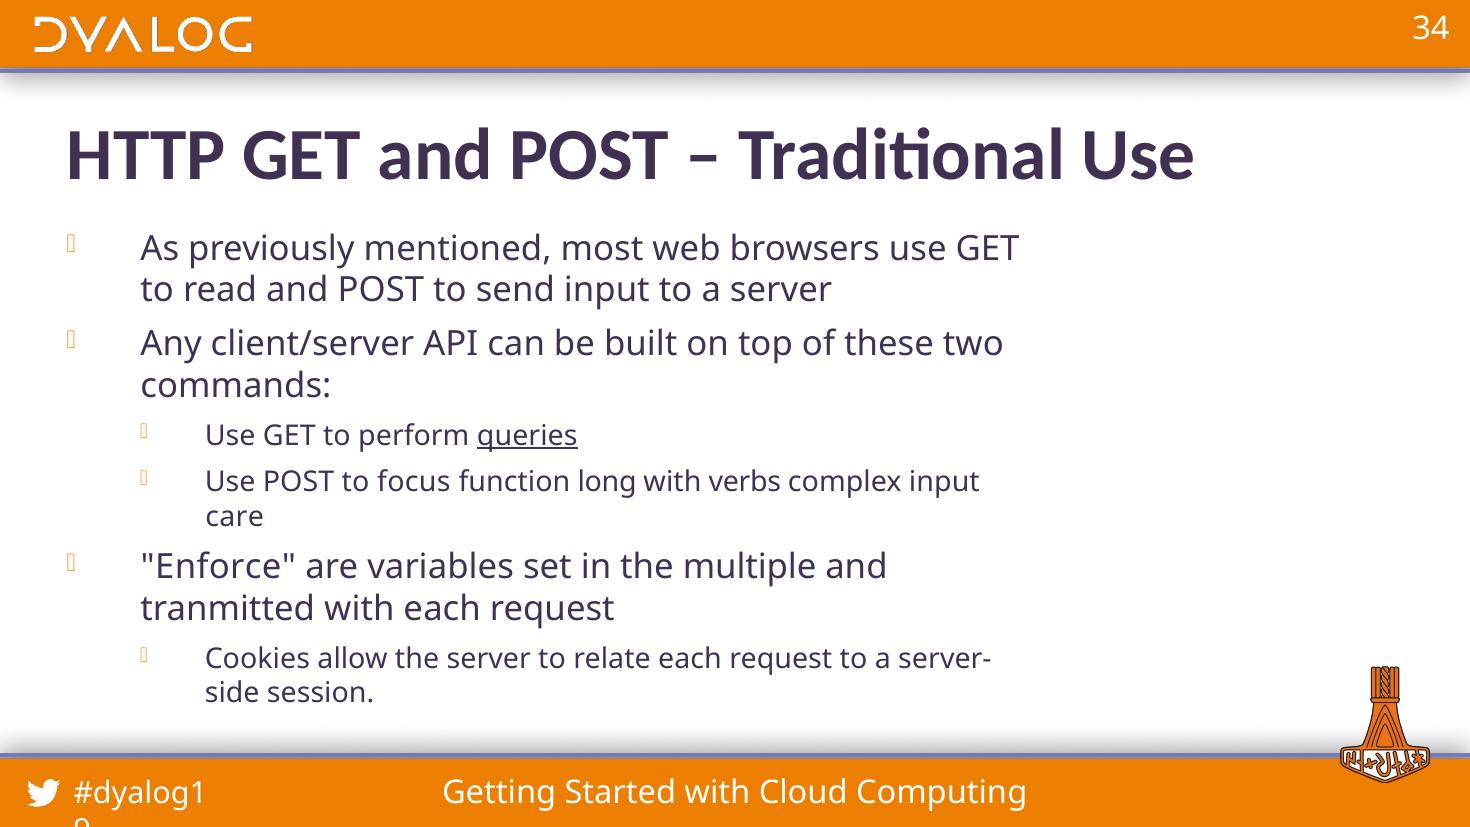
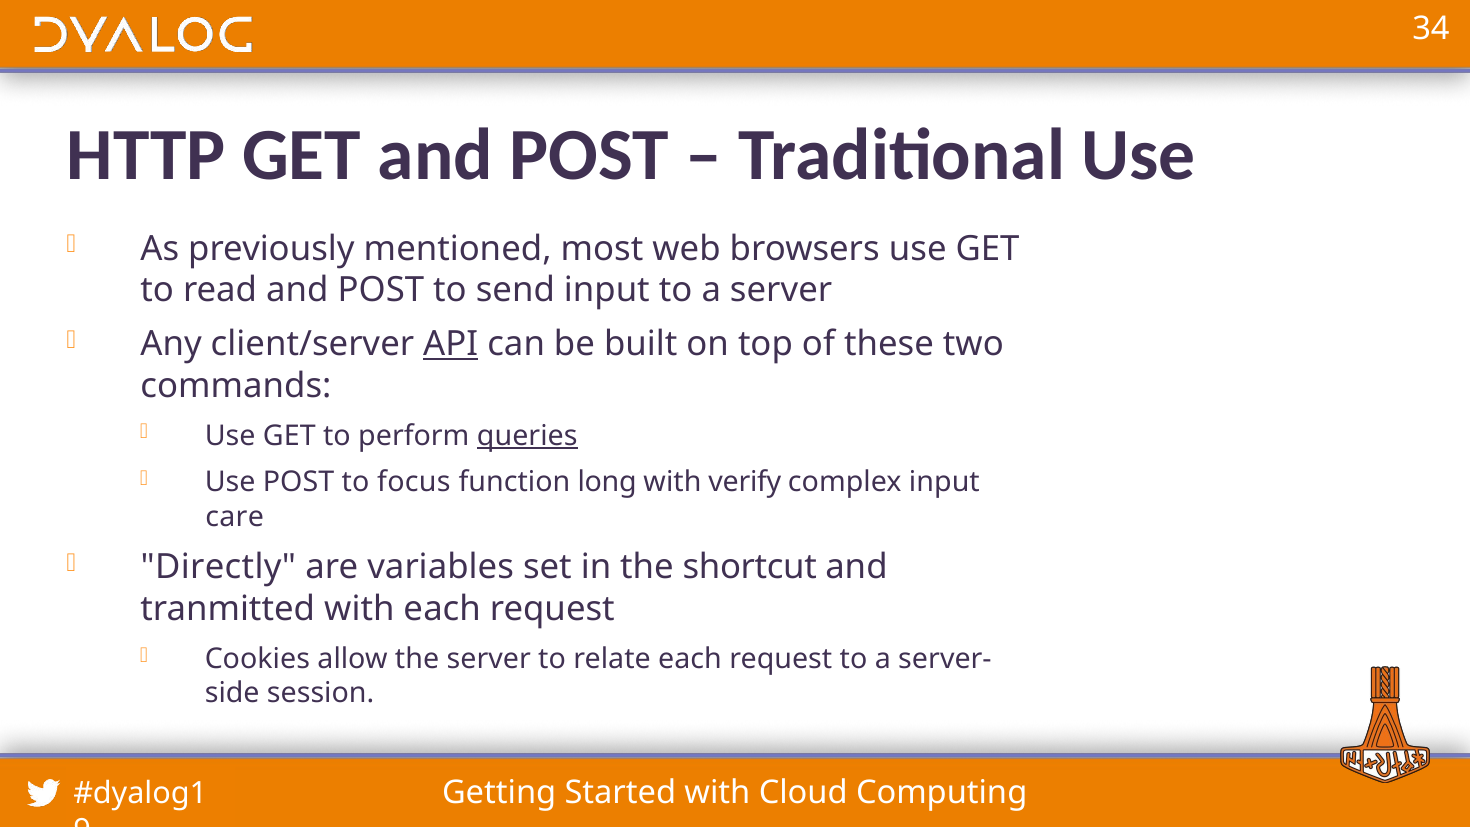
API underline: none -> present
verbs: verbs -> verify
Enforce: Enforce -> Directly
multiple: multiple -> shortcut
